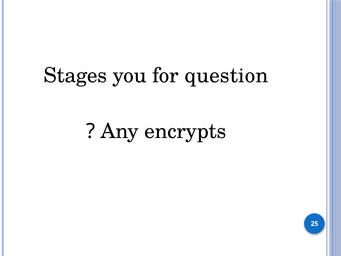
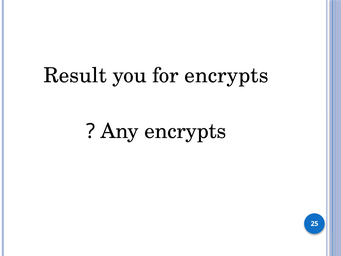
Stages: Stages -> Result
for question: question -> encrypts
